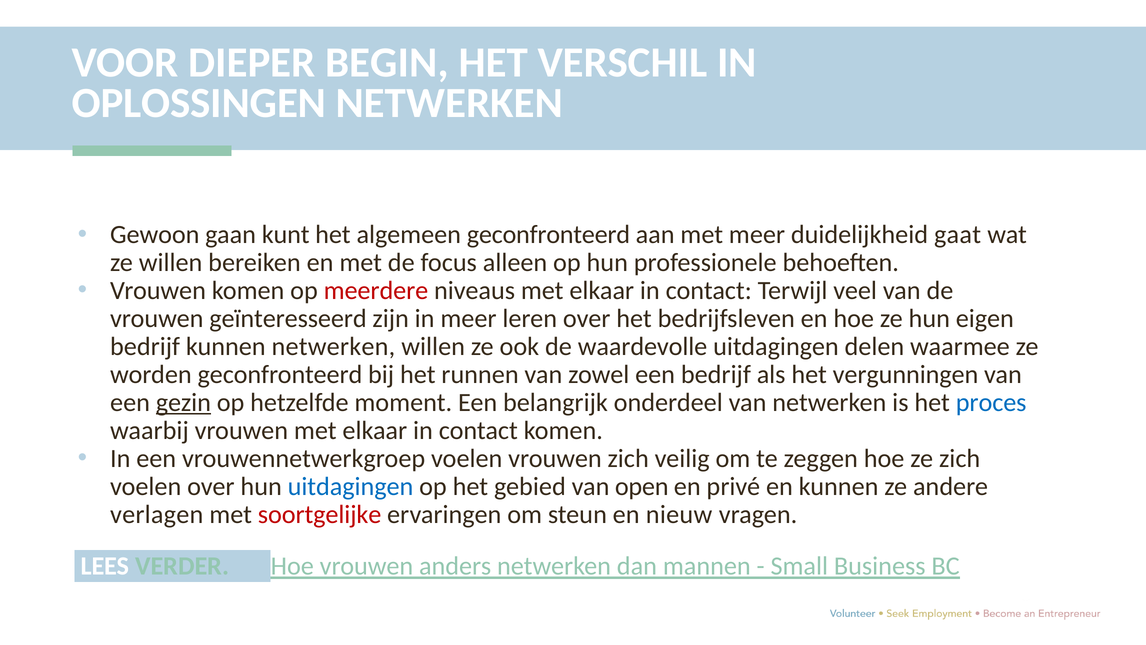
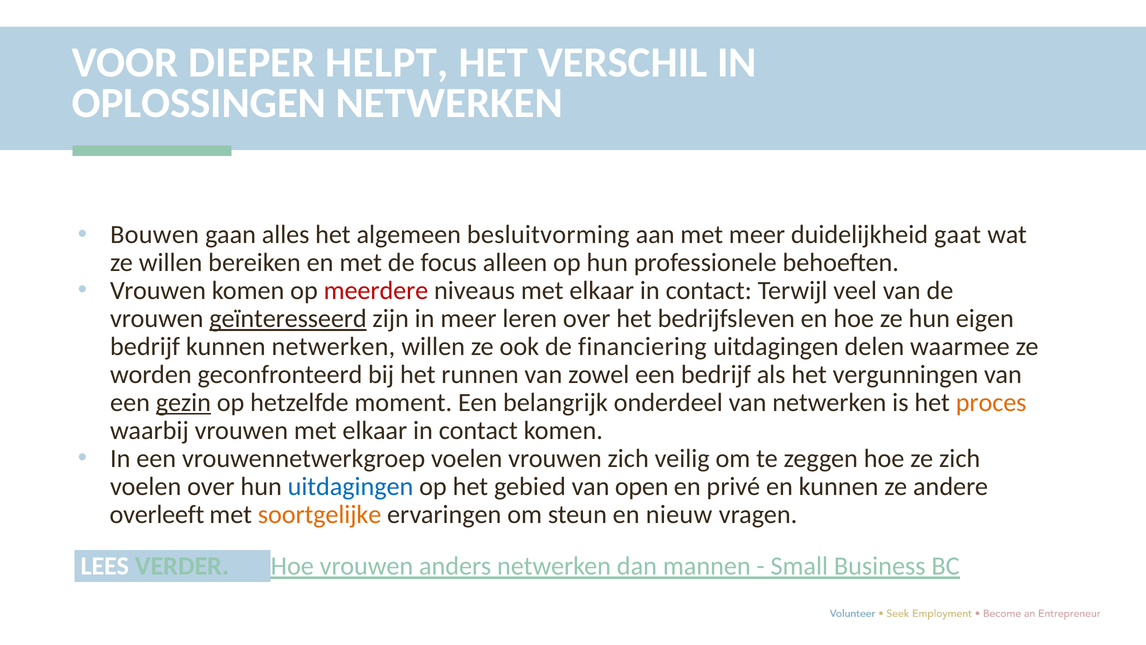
BEGIN: BEGIN -> HELPT
Gewoon: Gewoon -> Bouwen
kunt: kunt -> alles
algemeen geconfronteerd: geconfronteerd -> besluitvorming
geïnteresseerd underline: none -> present
waardevolle: waardevolle -> financiering
proces colour: blue -> orange
verlagen: verlagen -> overleeft
soortgelijke colour: red -> orange
